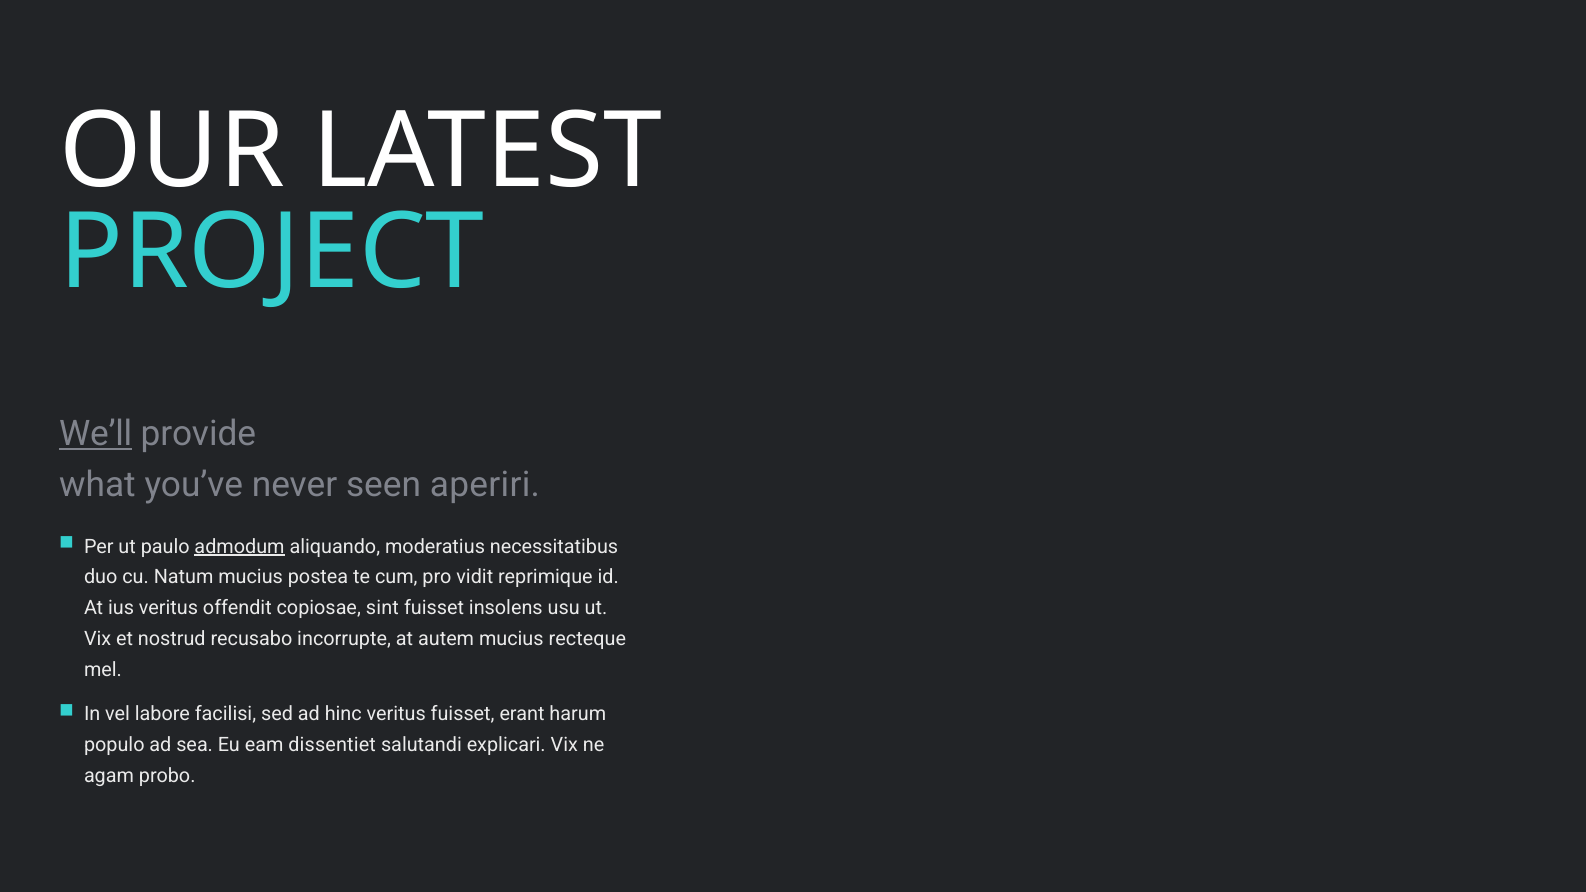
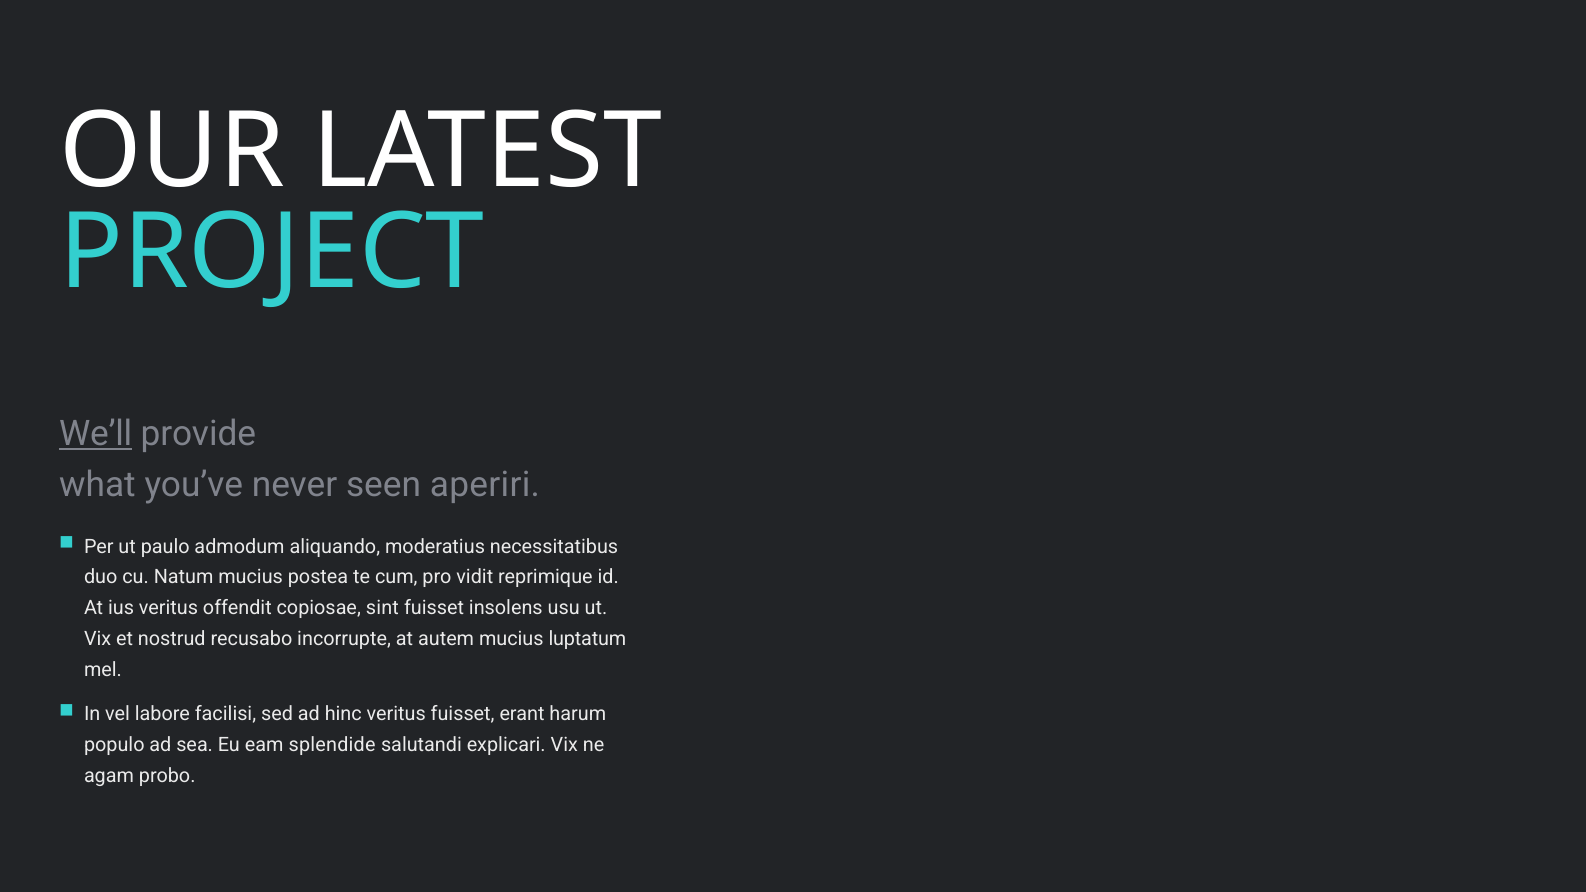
admodum underline: present -> none
recteque: recteque -> luptatum
dissentiet: dissentiet -> splendide
